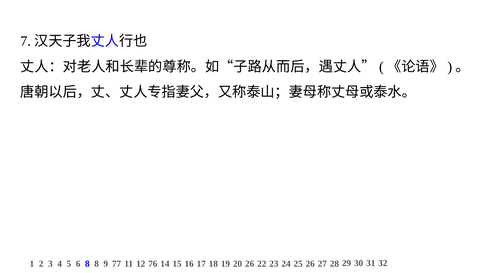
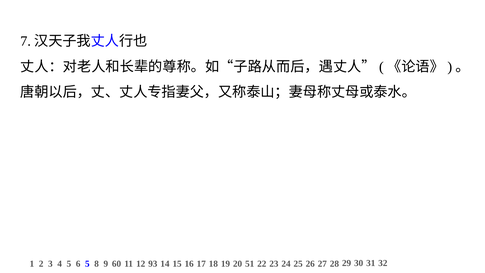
6 8: 8 -> 5
77: 77 -> 60
76: 76 -> 93
20 26: 26 -> 51
